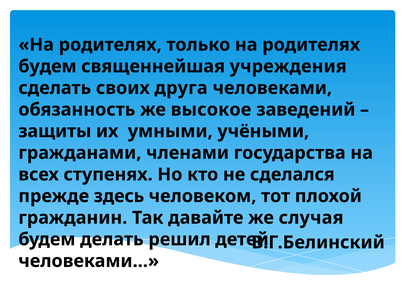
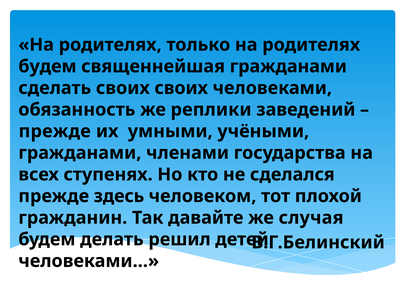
священнейшая учреждения: учреждения -> гражданами
своих друга: друга -> своих
высокое: высокое -> реплики
защиты at (55, 131): защиты -> прежде
